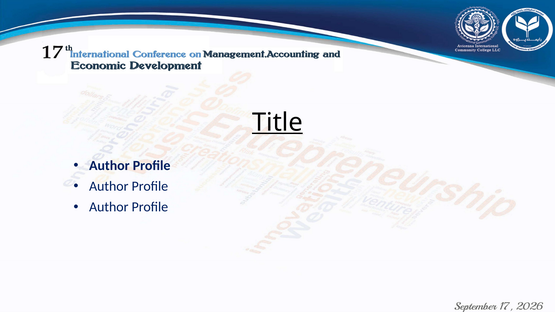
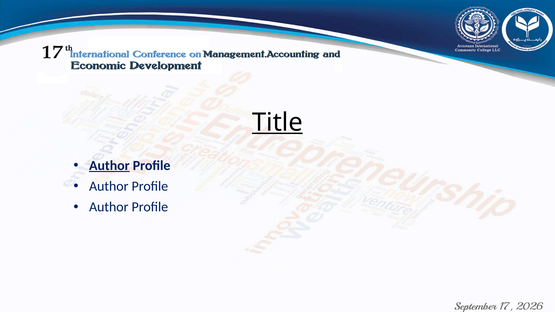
Author at (109, 166) underline: none -> present
